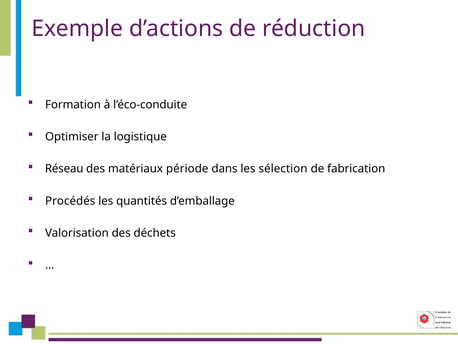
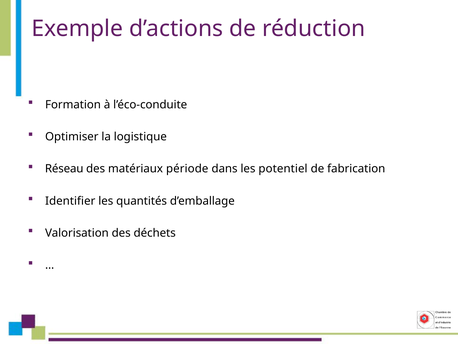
sélection: sélection -> potentiel
Procédés: Procédés -> Identifier
